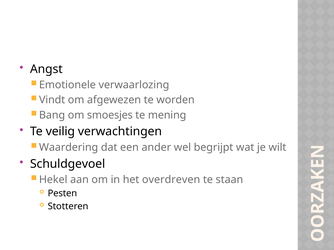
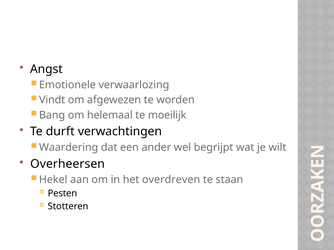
smoesjes: smoesjes -> helemaal
mening: mening -> moeilijk
veilig: veilig -> durft
Schuldgevoel: Schuldgevoel -> Overheersen
